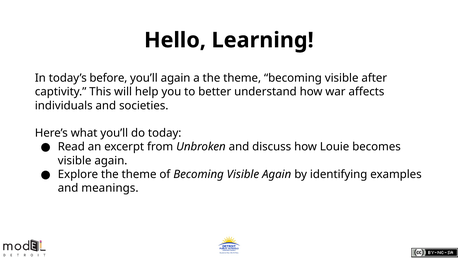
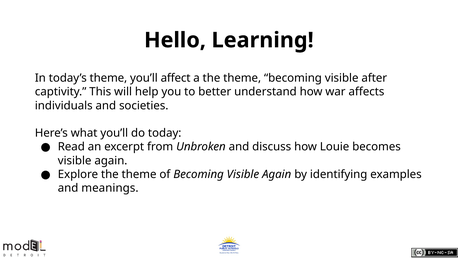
today’s before: before -> theme
you’ll again: again -> affect
